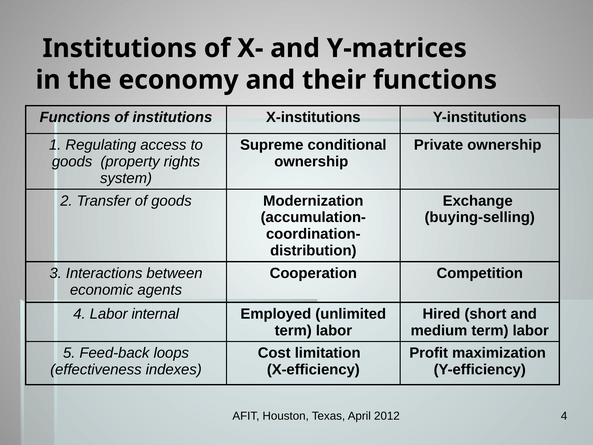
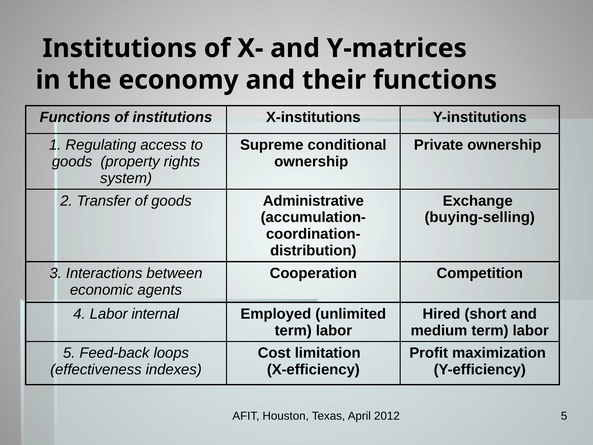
Modernization: Modernization -> Administrative
2012 4: 4 -> 5
